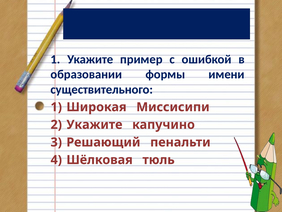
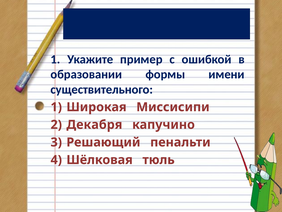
Укажите at (94, 124): Укажите -> Декабря
